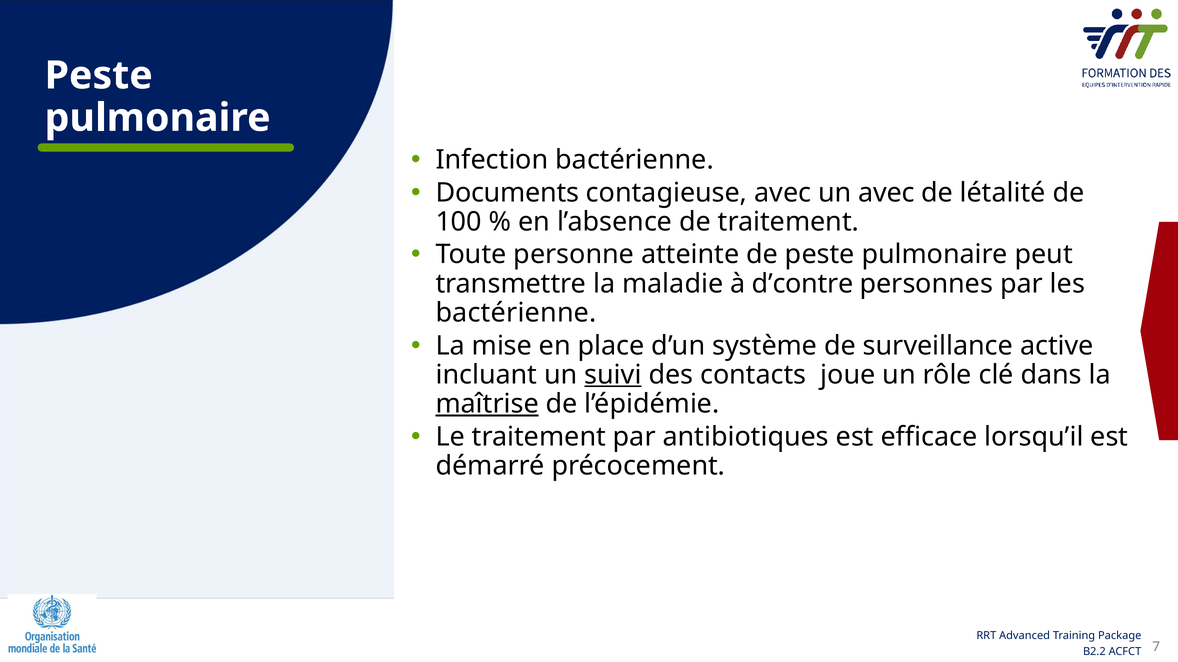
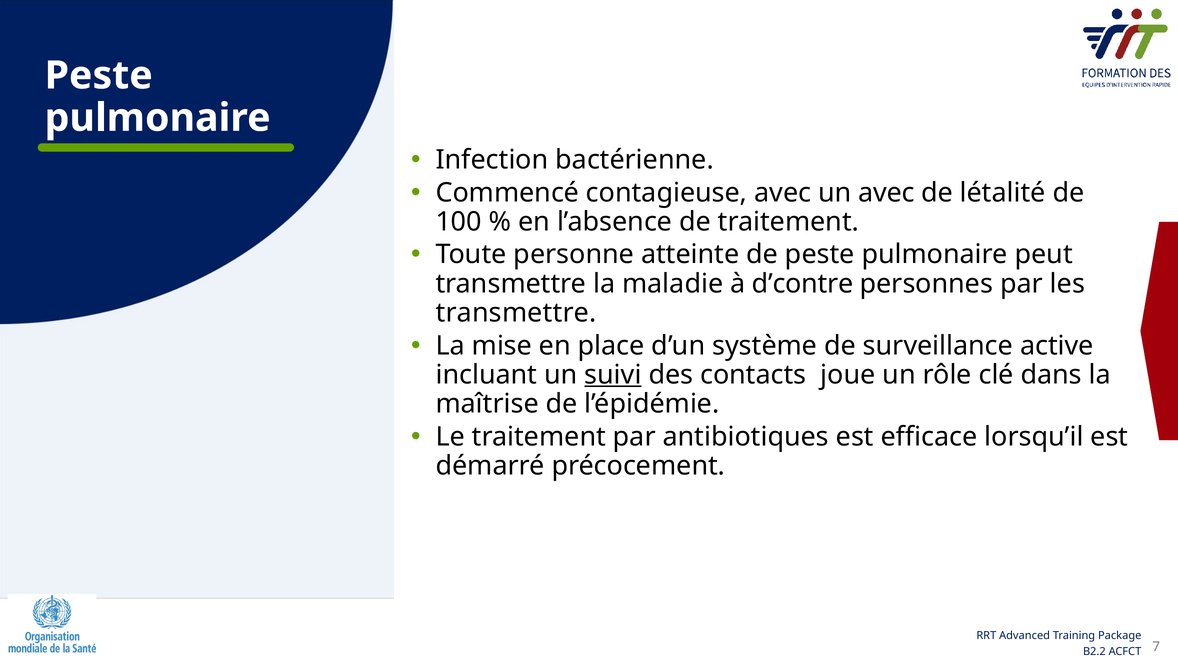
Documents: Documents -> Commencé
bactérienne at (516, 313): bactérienne -> transmettre
maîtrise underline: present -> none
